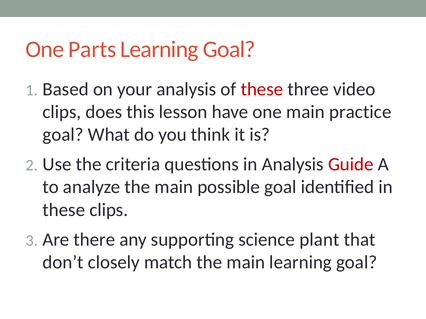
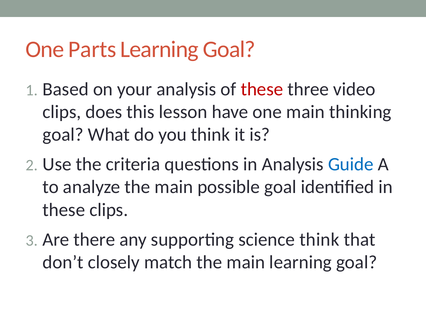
practice: practice -> thinking
Guide colour: red -> blue
science plant: plant -> think
